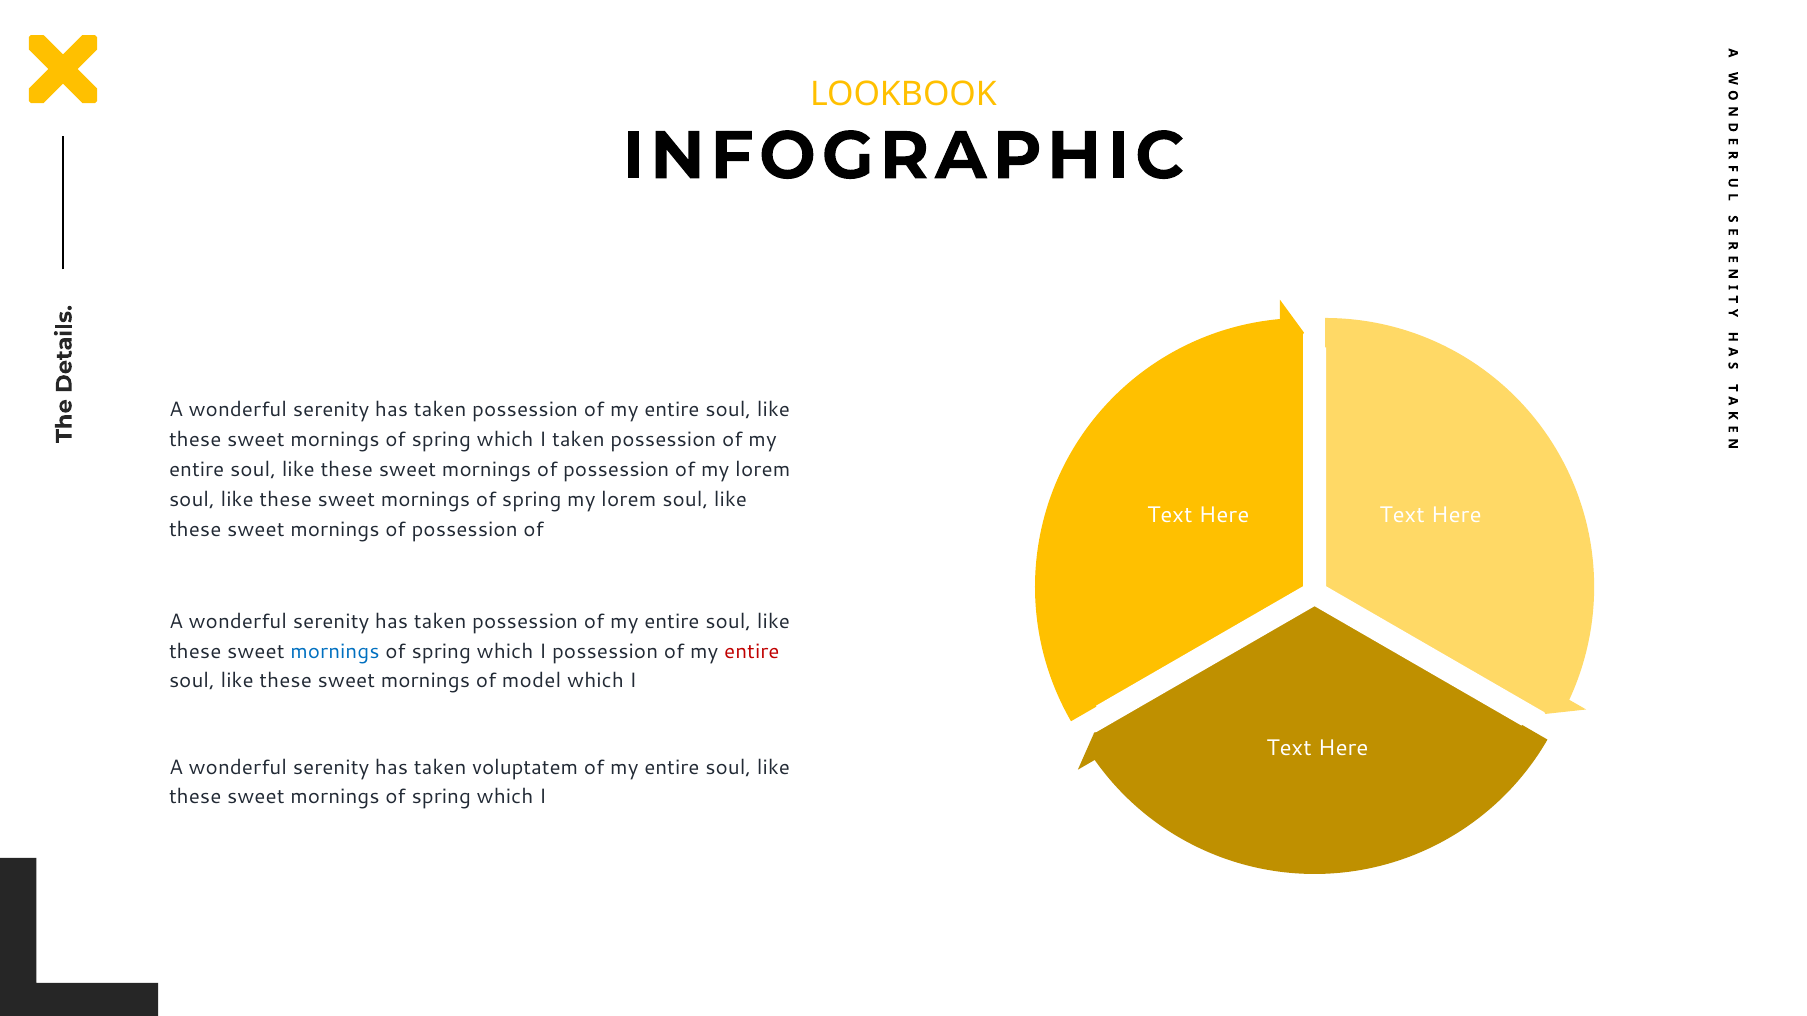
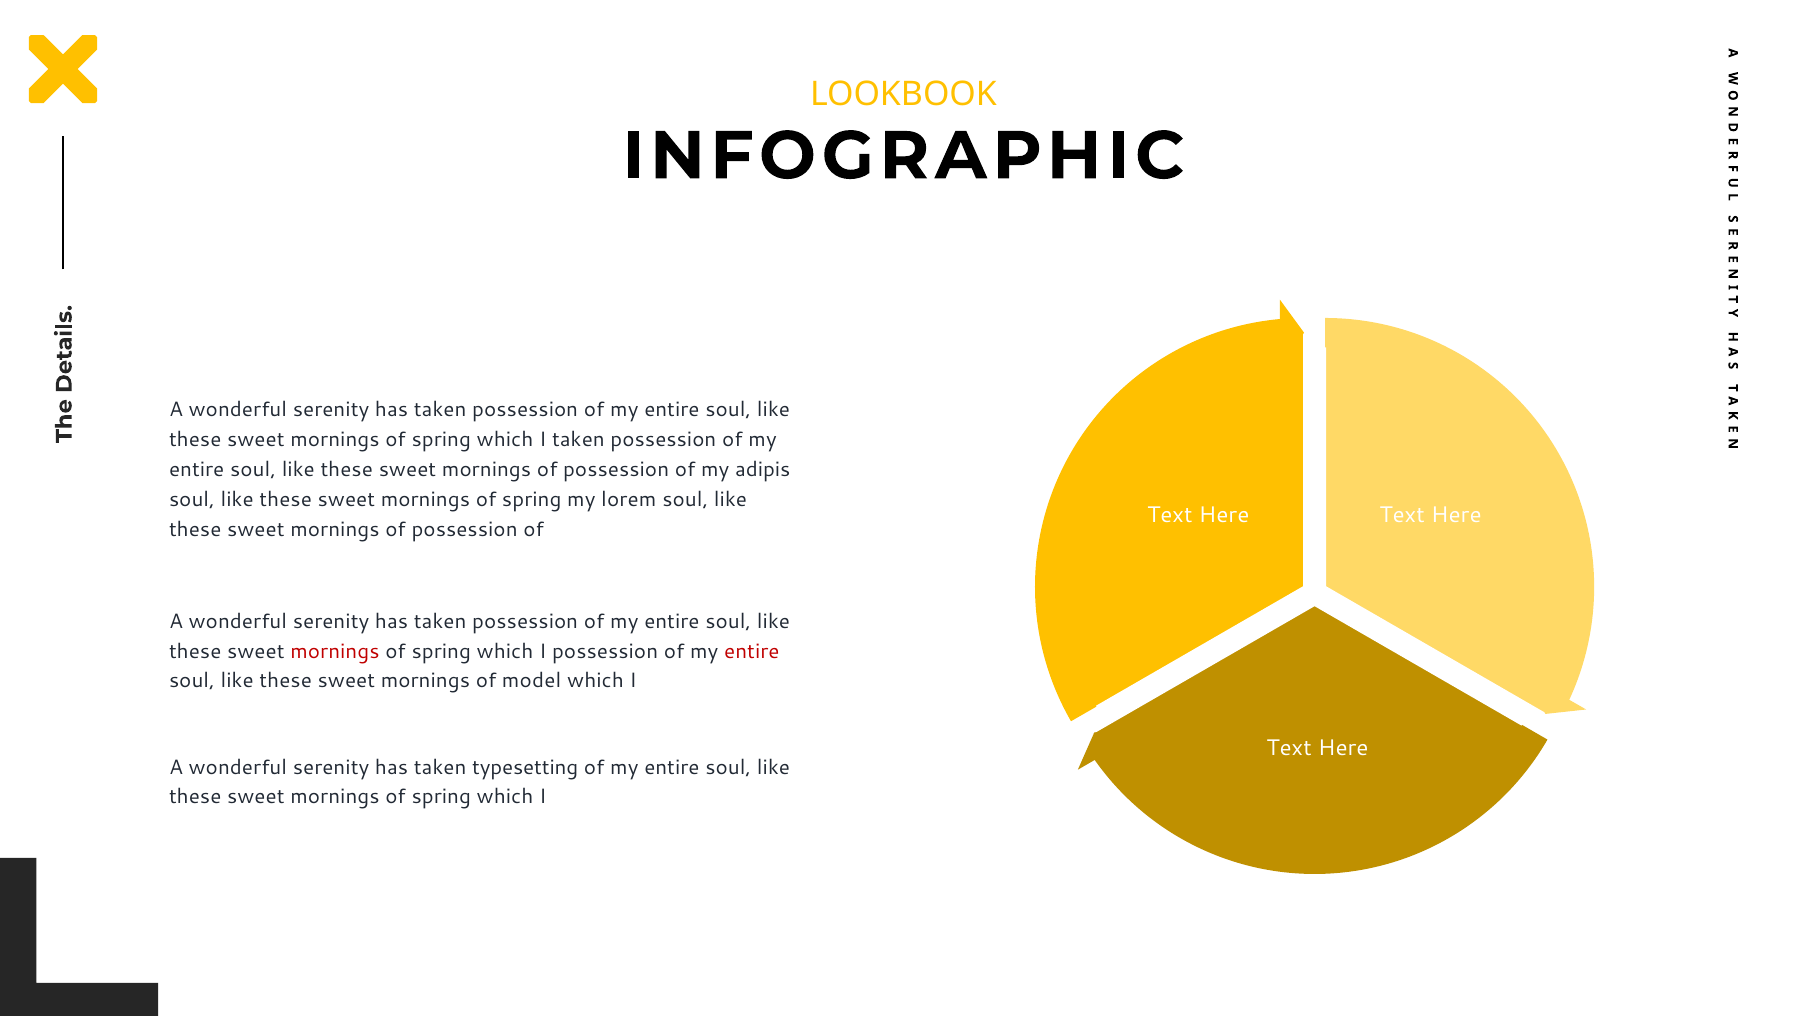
of my lorem: lorem -> adipis
mornings at (335, 652) colour: blue -> red
voluptatem: voluptatem -> typesetting
